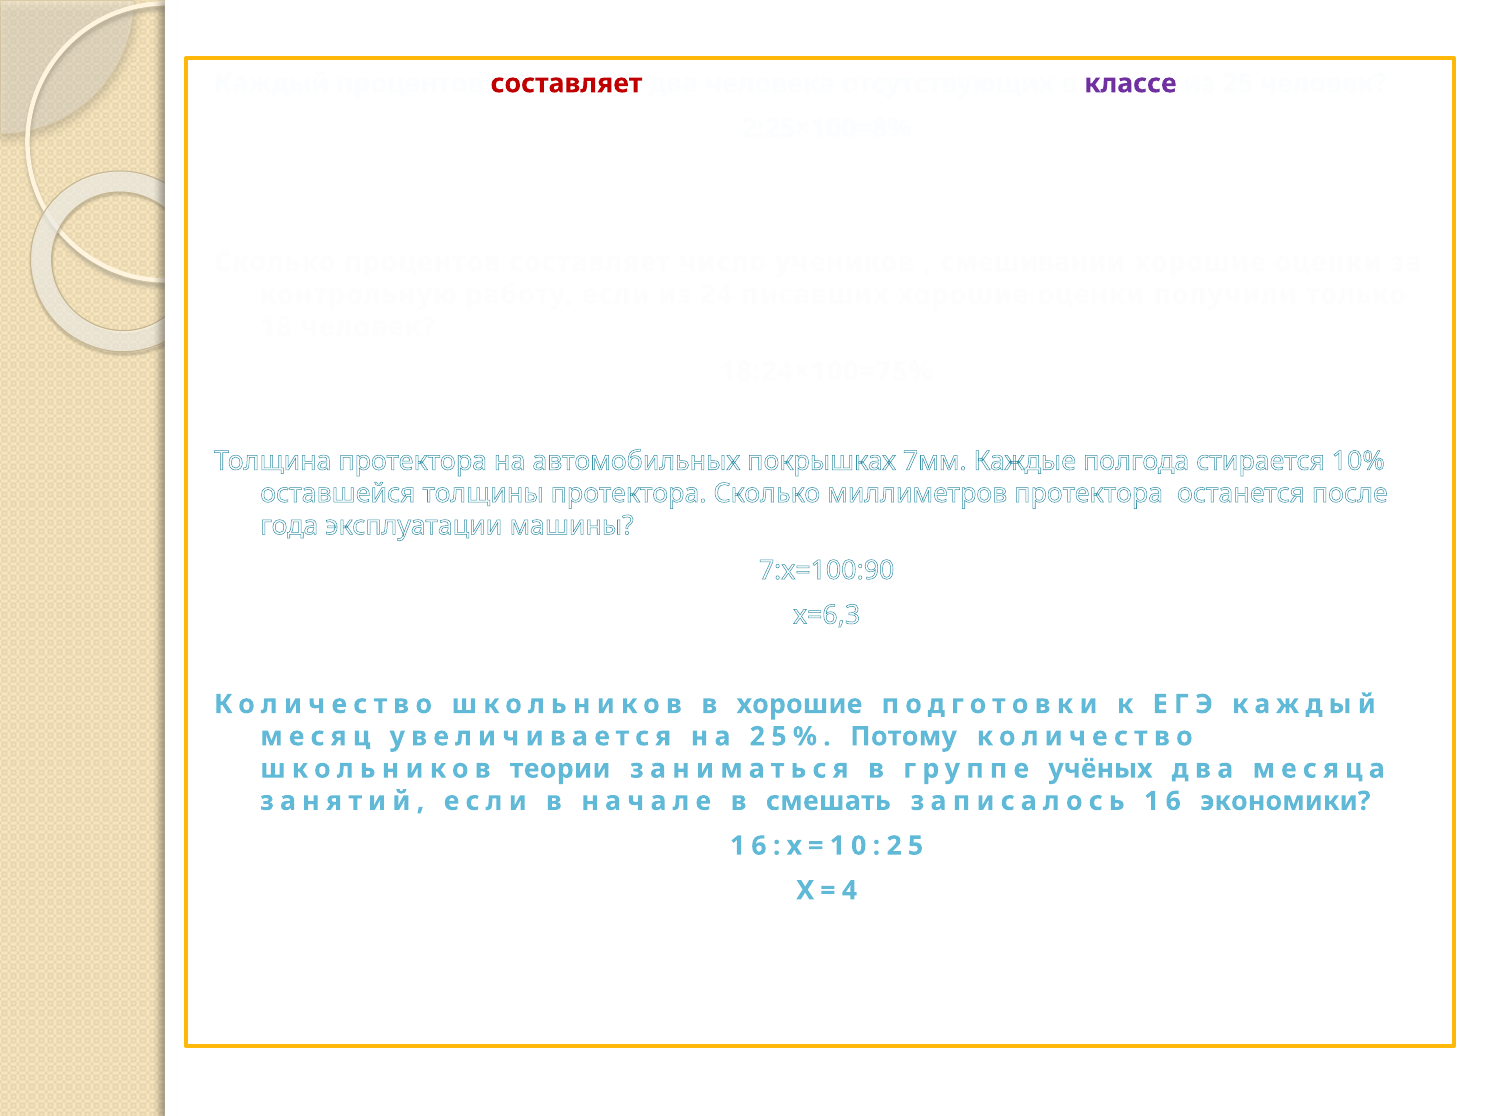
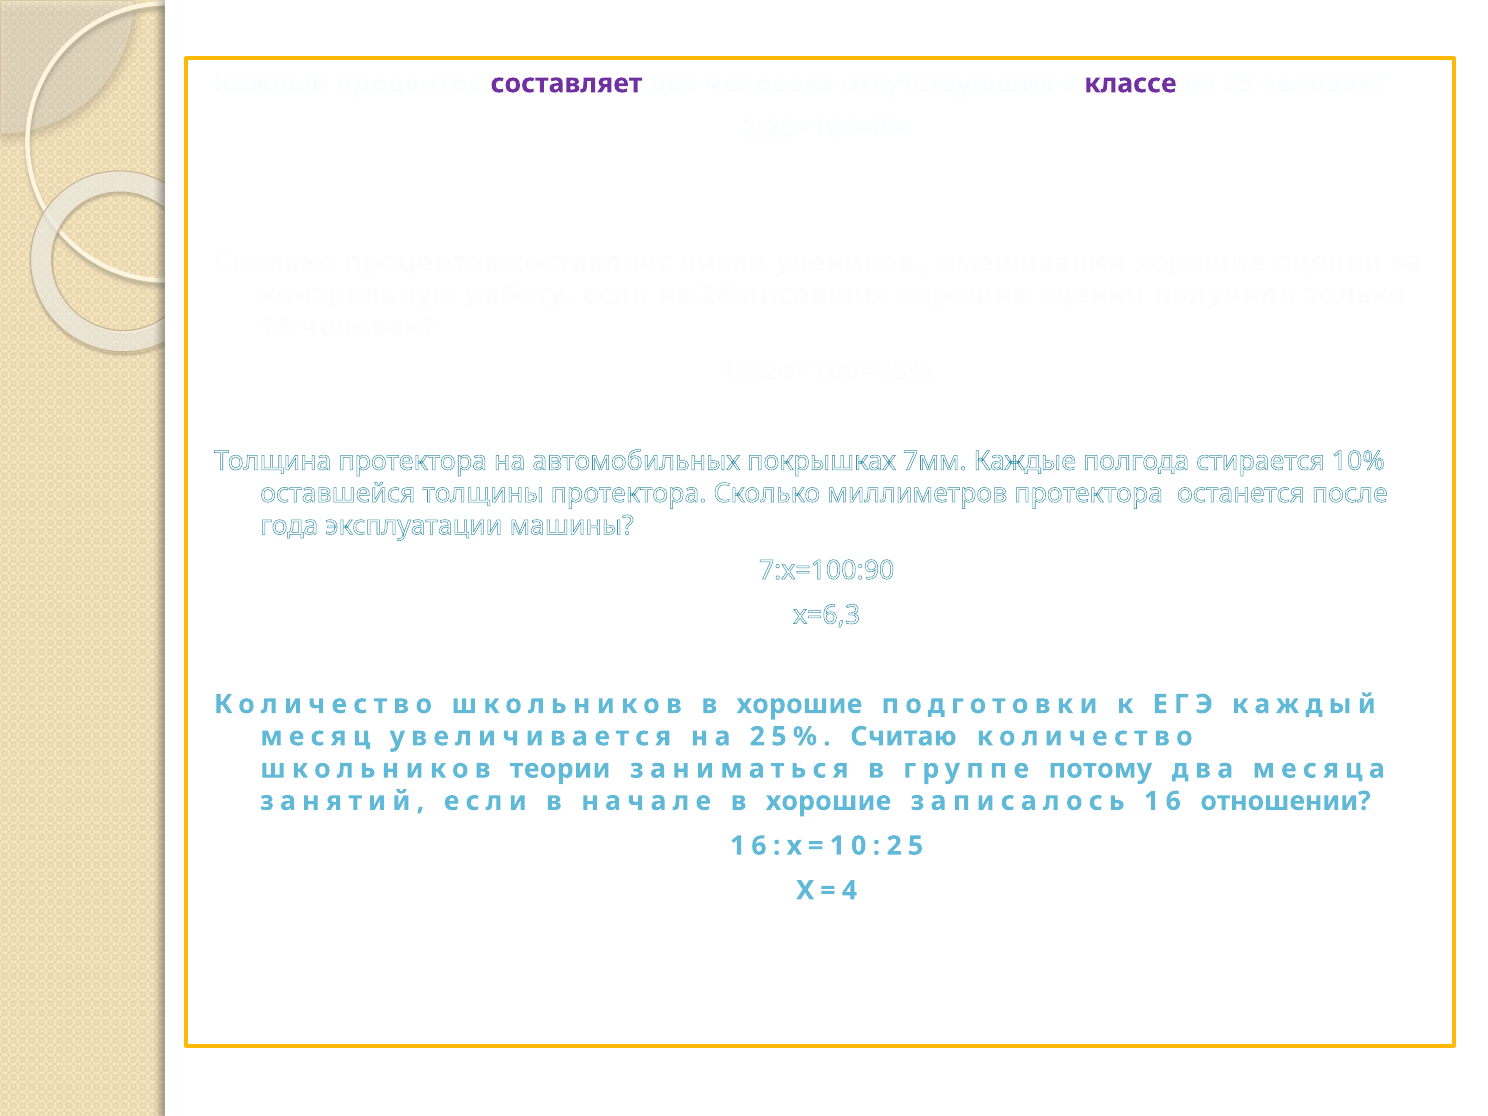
составляет at (566, 83) colour: red -> purple
Потому: Потому -> Считаю
учёных: учёных -> потому
начале в смешать: смешать -> хорошие
экономики: экономики -> отношении
